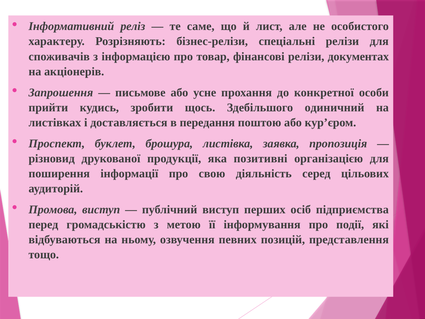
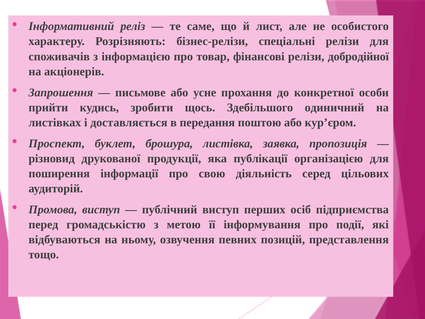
документах: документах -> добродійної
позитивні: позитивні -> публікації
